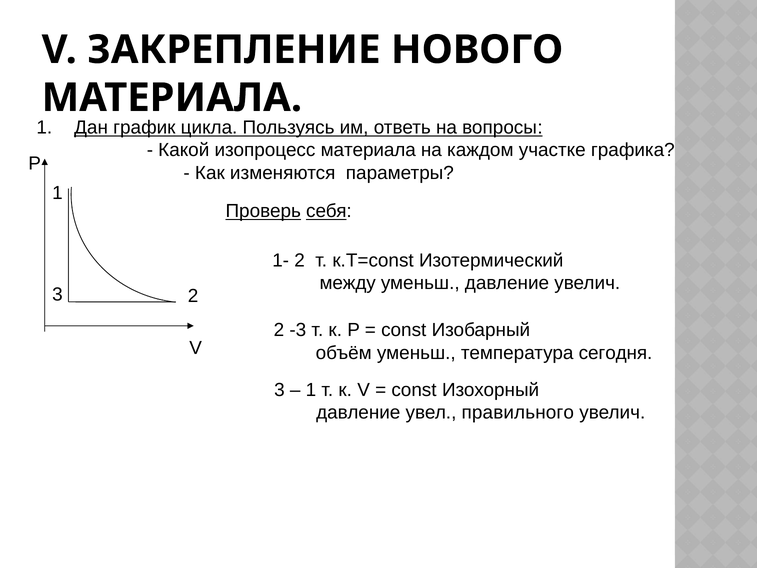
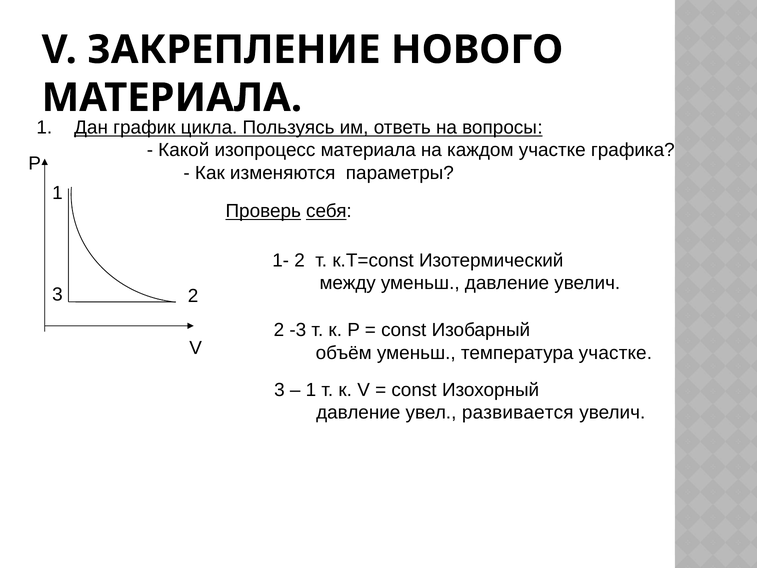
температура сегодня: сегодня -> участке
правильного: правильного -> развивается
